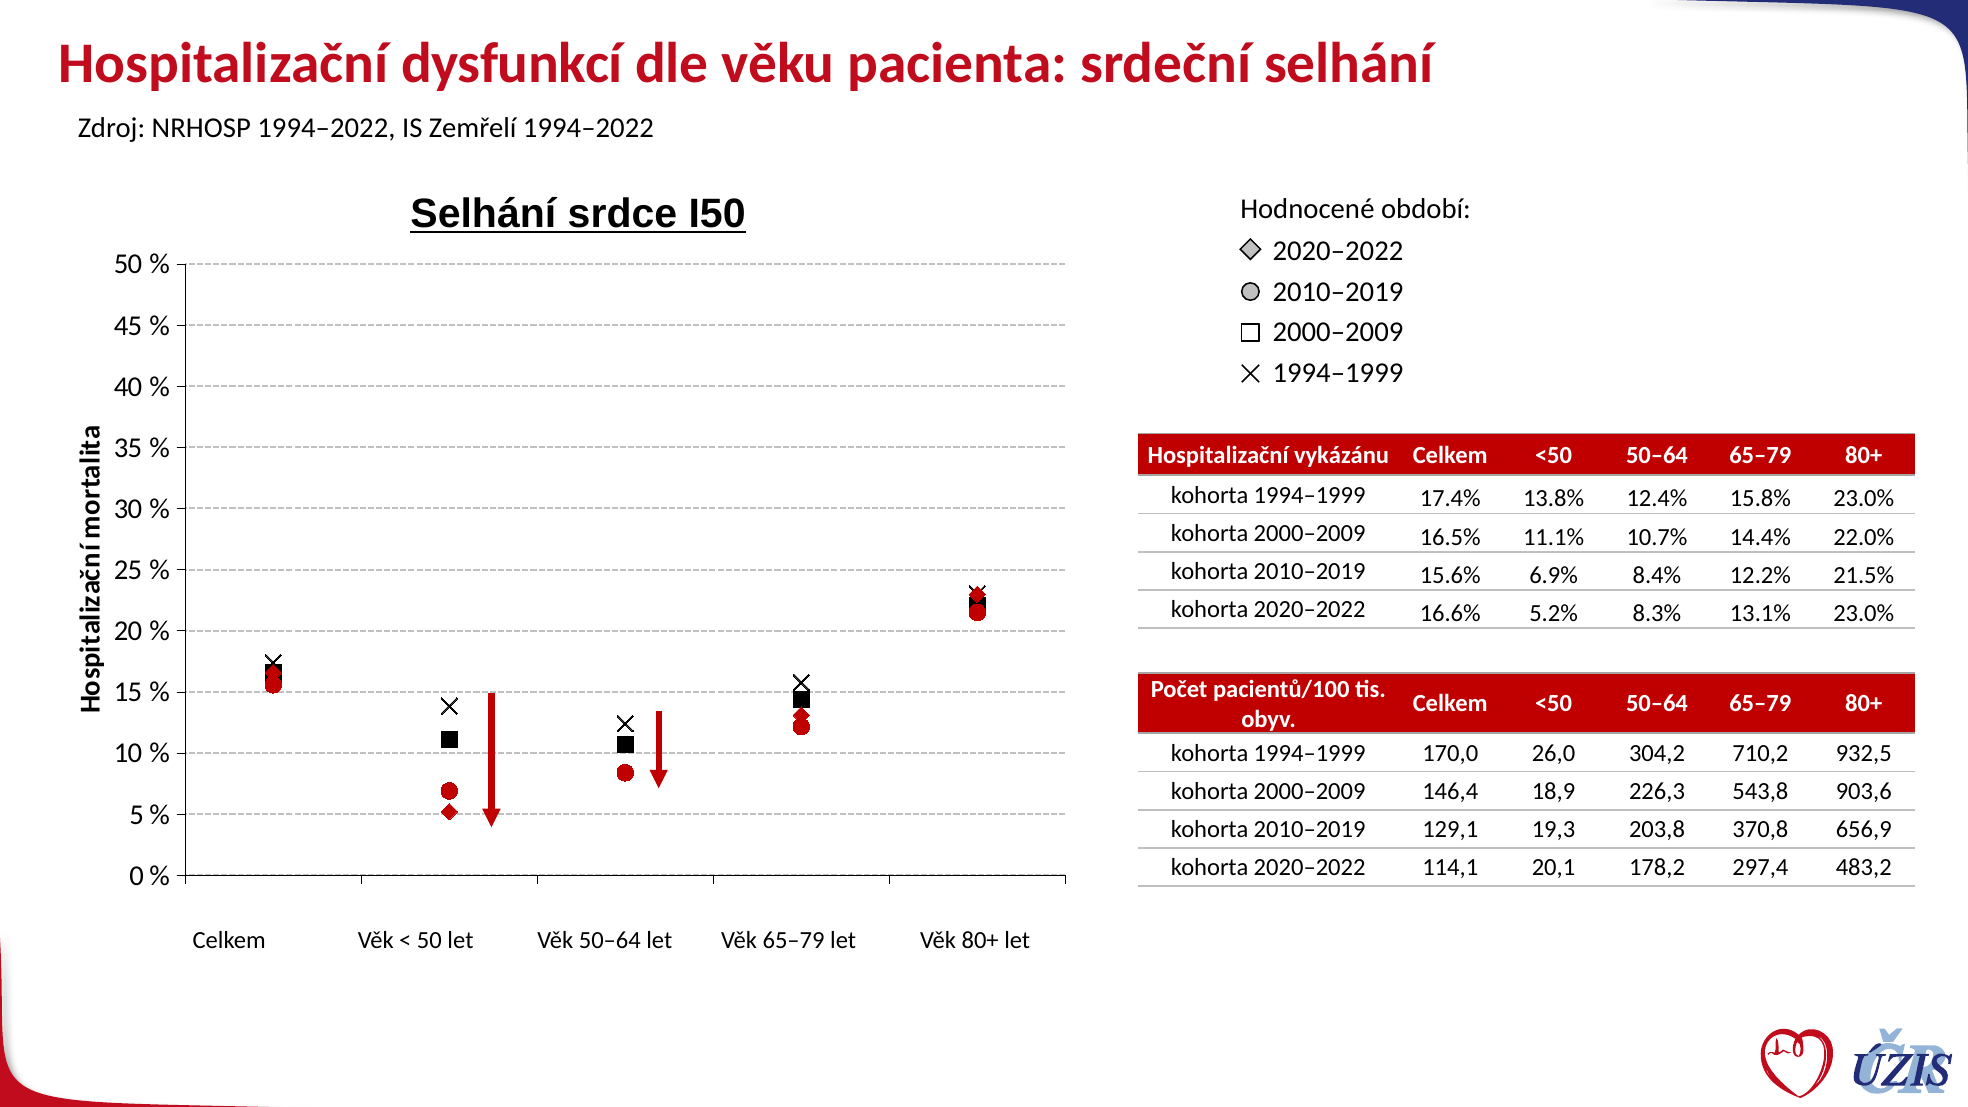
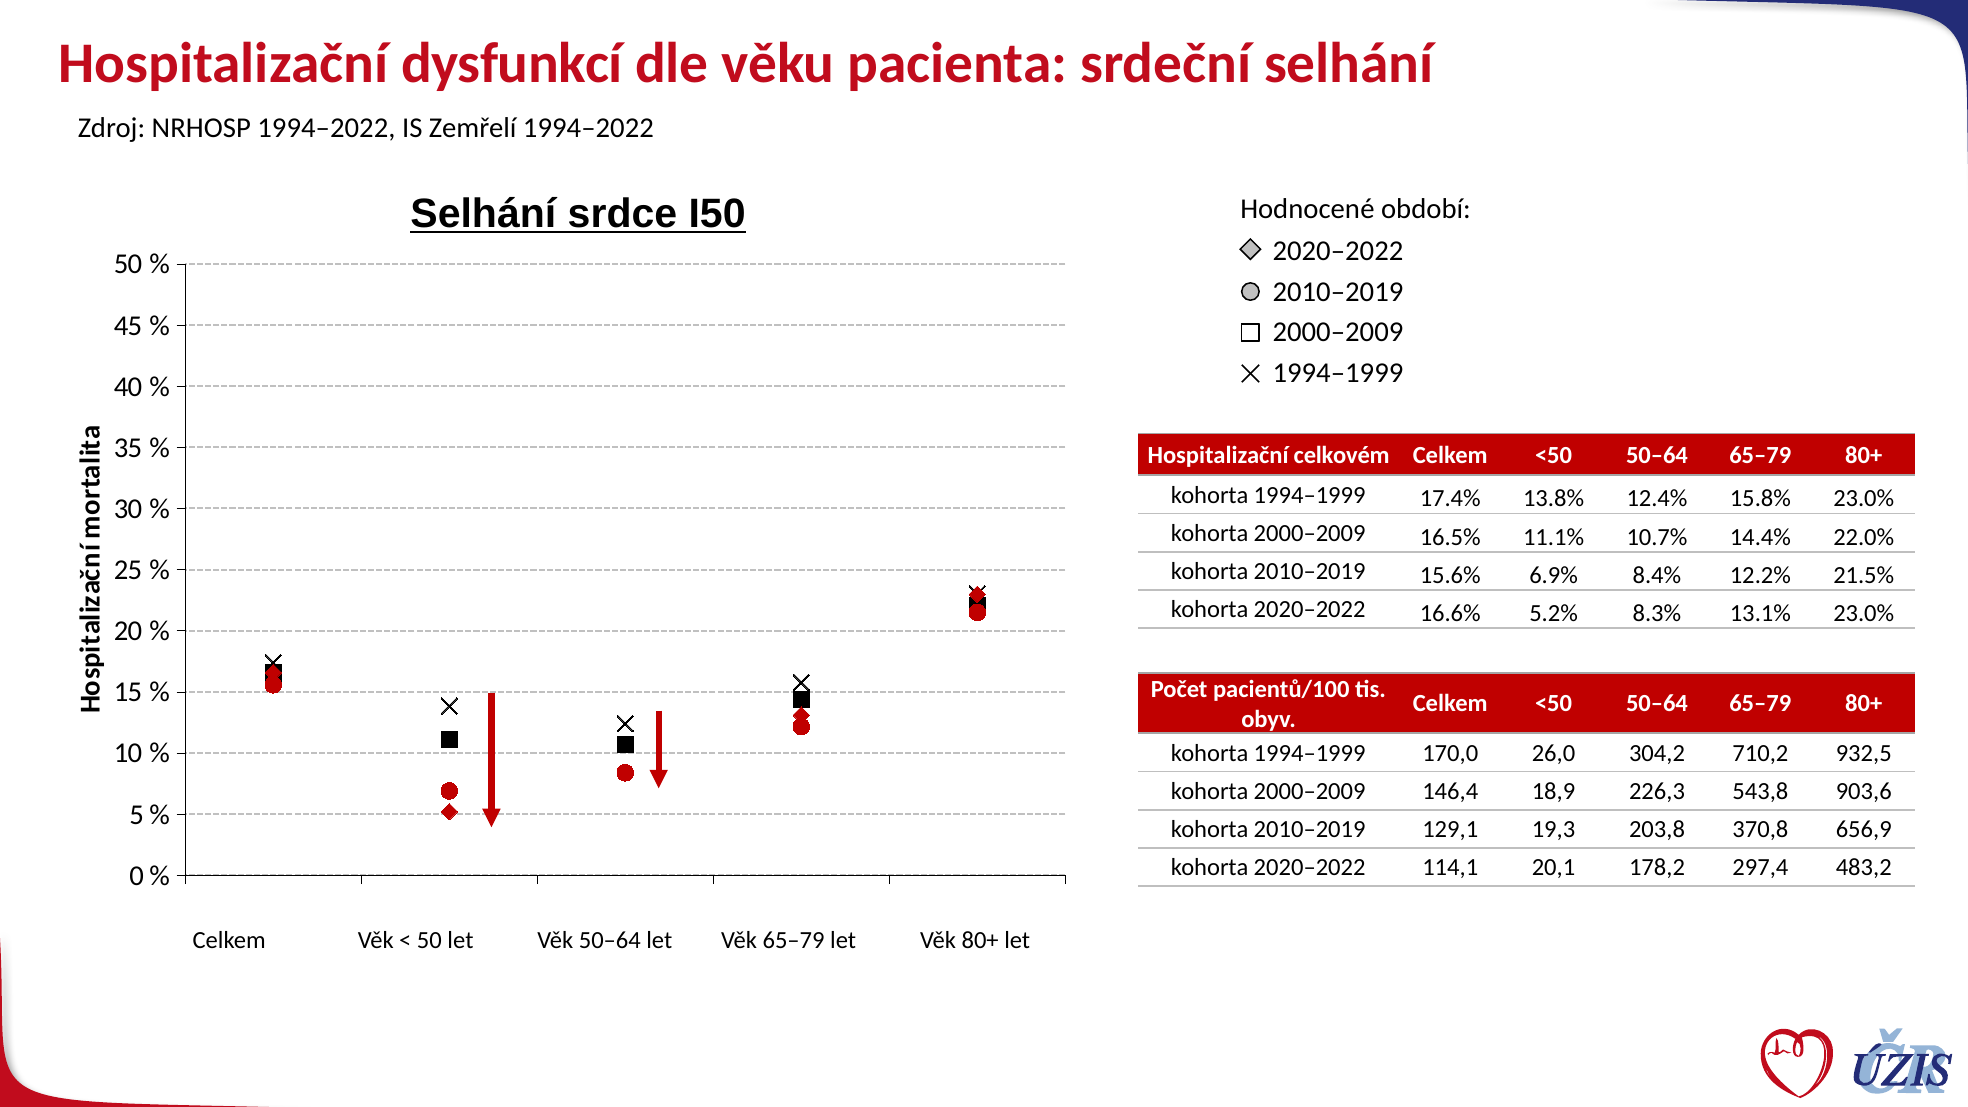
vykázánu: vykázánu -> celkovém
